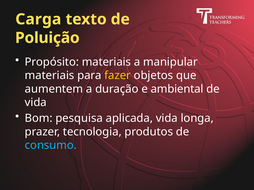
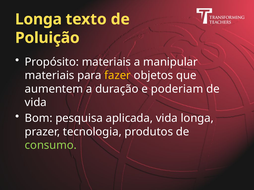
Carga at (38, 19): Carga -> Longa
ambiental: ambiental -> poderiam
consumo colour: light blue -> light green
